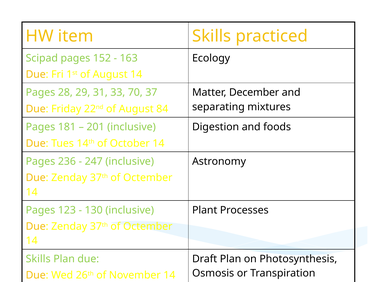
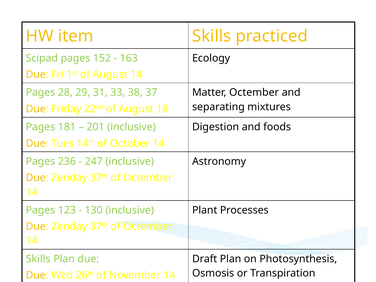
70: 70 -> 38
Matter December: December -> Octember
84: 84 -> 18
